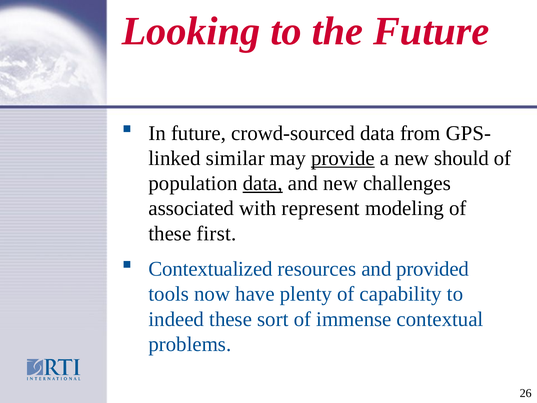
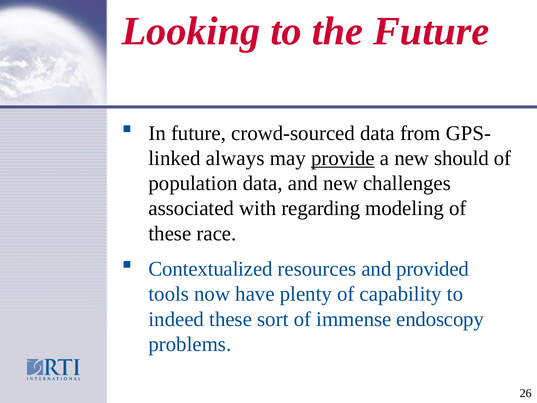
similar: similar -> always
data at (263, 183) underline: present -> none
represent: represent -> regarding
first: first -> race
contextual: contextual -> endoscopy
